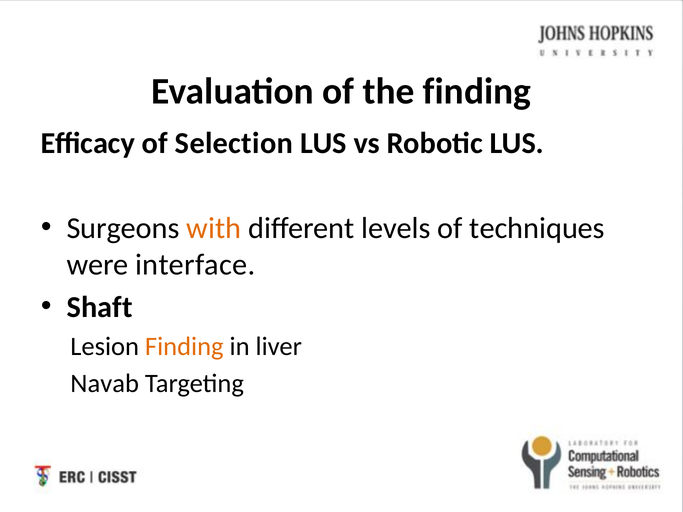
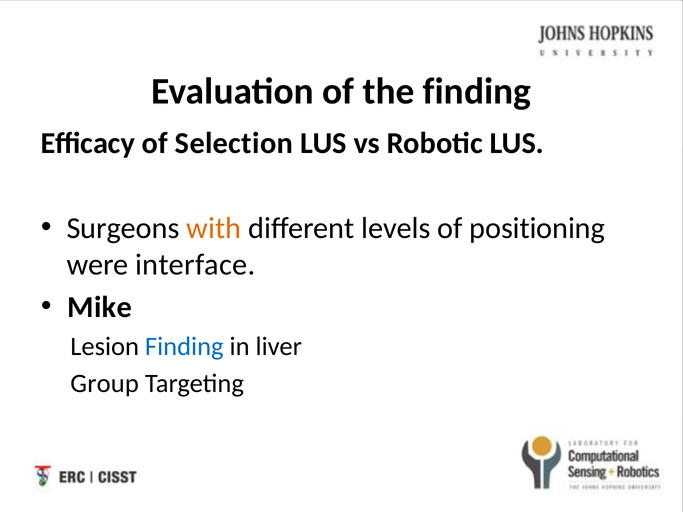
techniques: techniques -> positioning
Shaft: Shaft -> Mike
Finding at (184, 346) colour: orange -> blue
Navab: Navab -> Group
